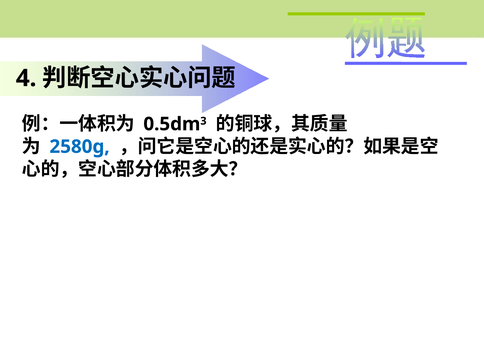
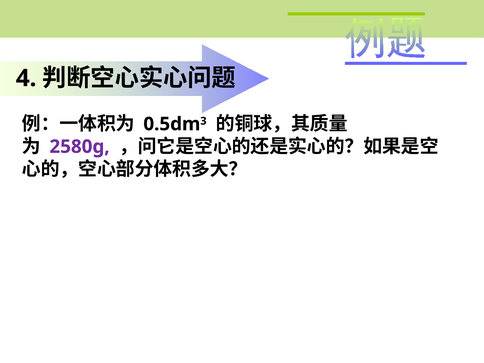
2580g colour: blue -> purple
